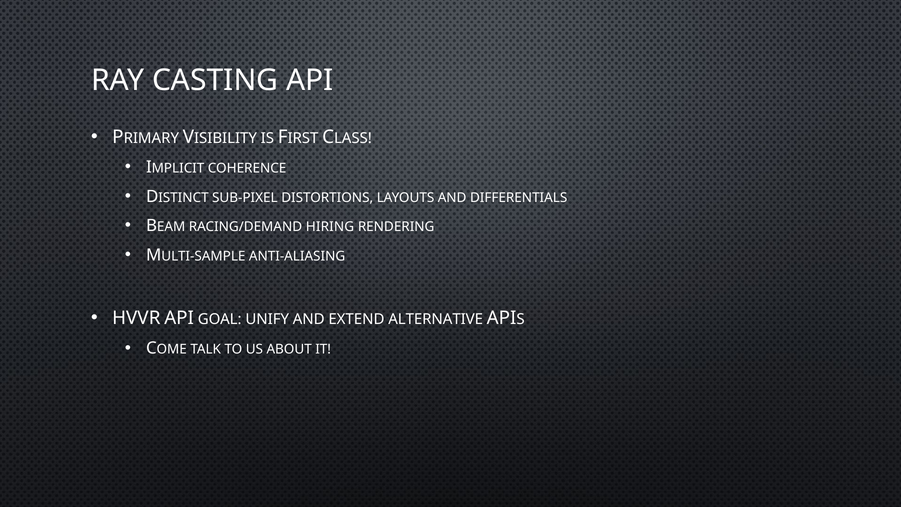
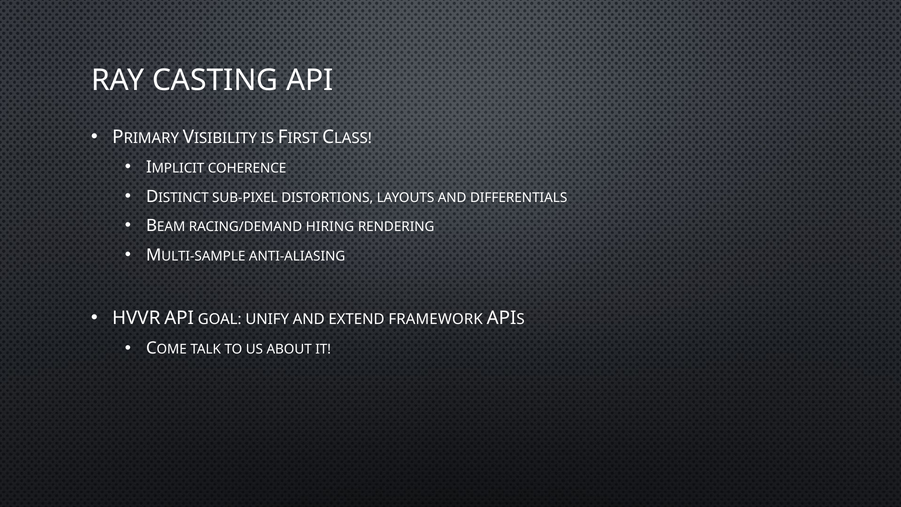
ALTERNATIVE: ALTERNATIVE -> FRAMEWORK
